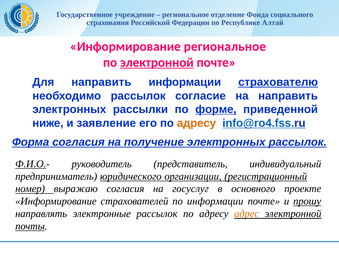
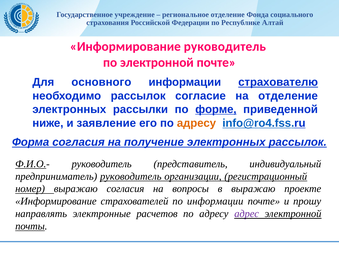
Информирование региональное: региональное -> руководитель
электронной at (157, 62) underline: present -> none
Для направить: направить -> основного
на направить: направить -> отделение
предприниматель юридического: юридического -> руководитель
госуслуг: госуслуг -> вопросы
в основного: основного -> выражаю
прошу underline: present -> none
электронные рассылок: рассылок -> расчетов
адрес colour: orange -> purple
